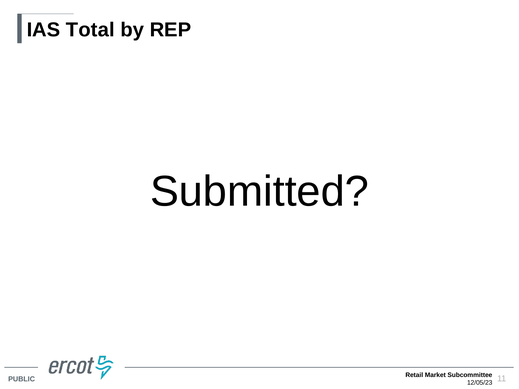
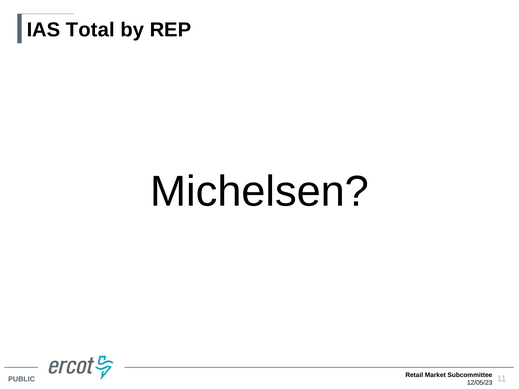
Submitted: Submitted -> Michelsen
